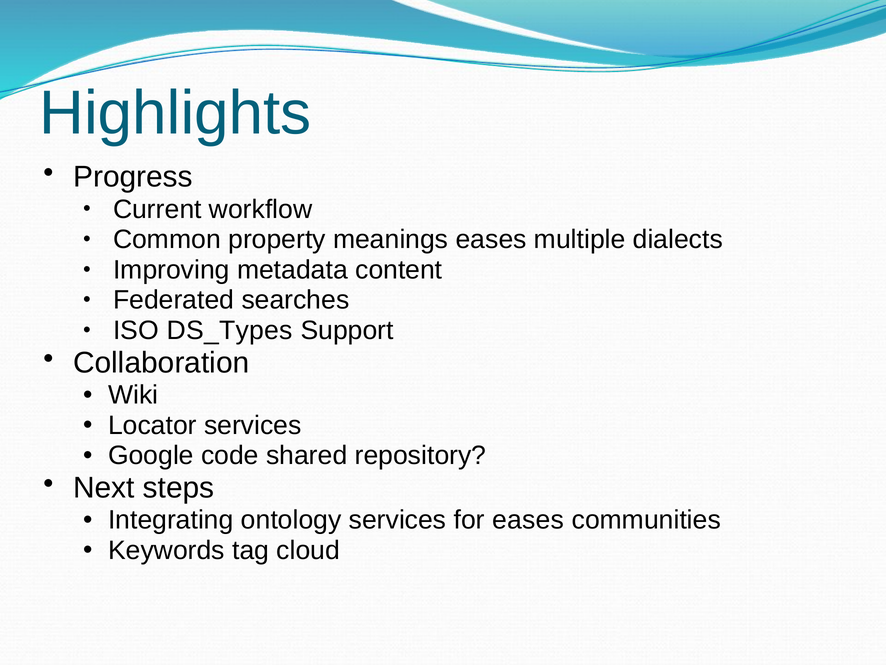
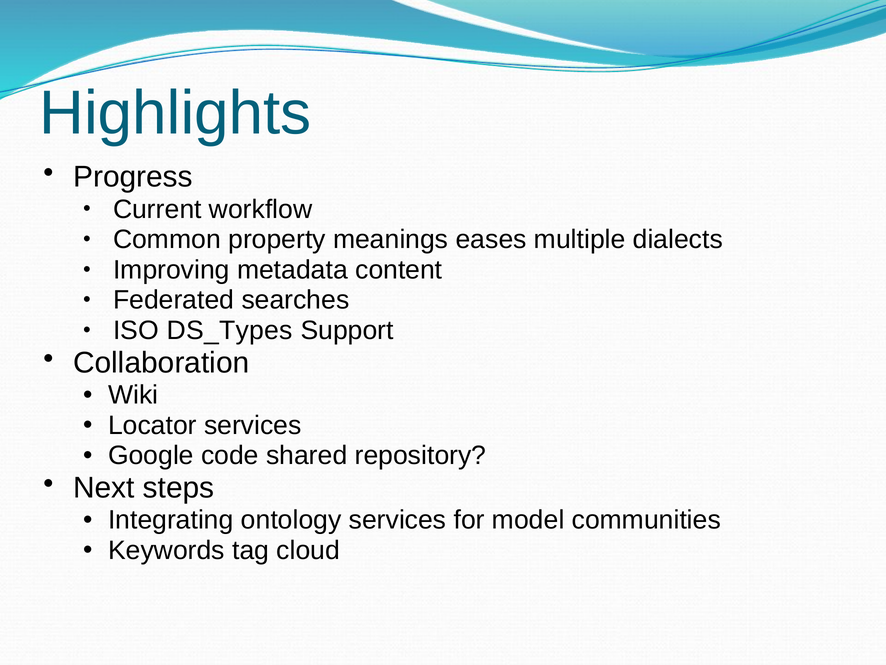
for eases: eases -> model
